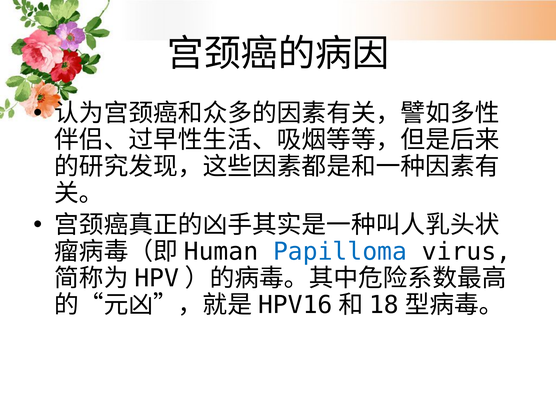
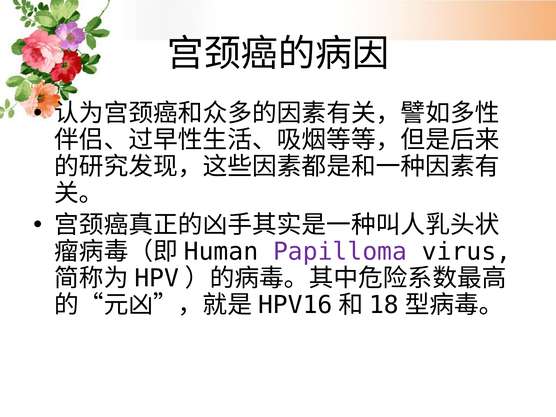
Papilloma colour: blue -> purple
